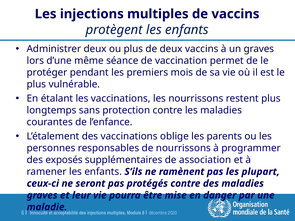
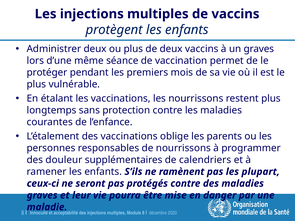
exposés: exposés -> douleur
association: association -> calendriers
